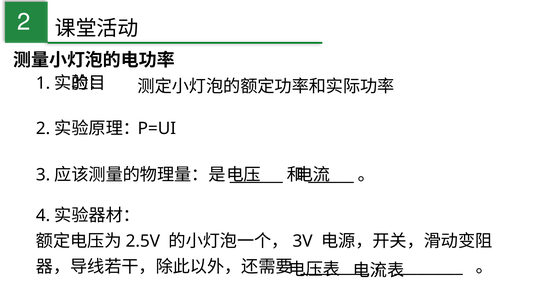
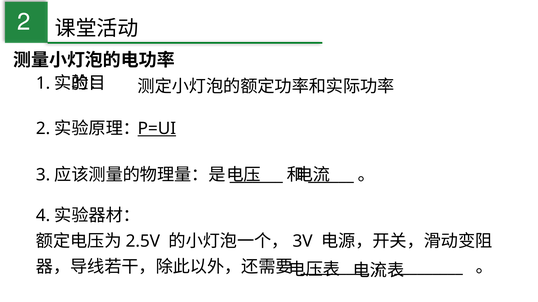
P=UI underline: none -> present
